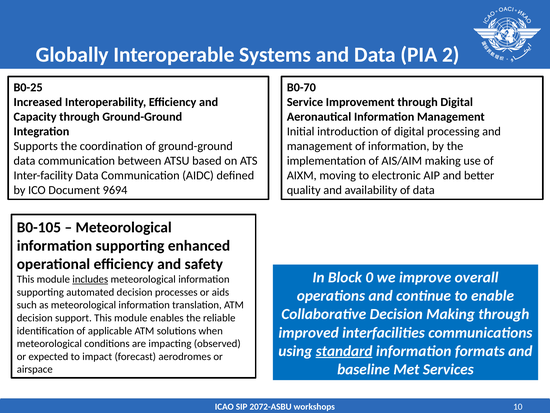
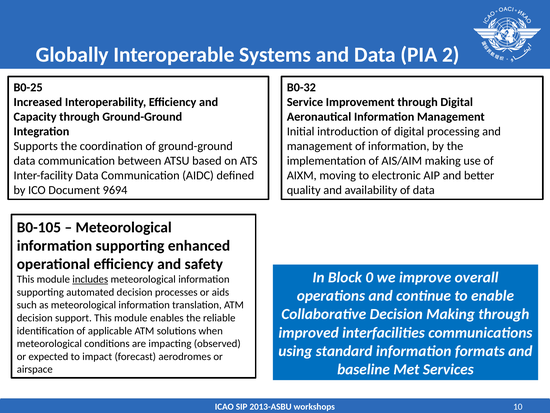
B0-70: B0-70 -> B0-32
standard underline: present -> none
2072-ASBU: 2072-ASBU -> 2013-ASBU
